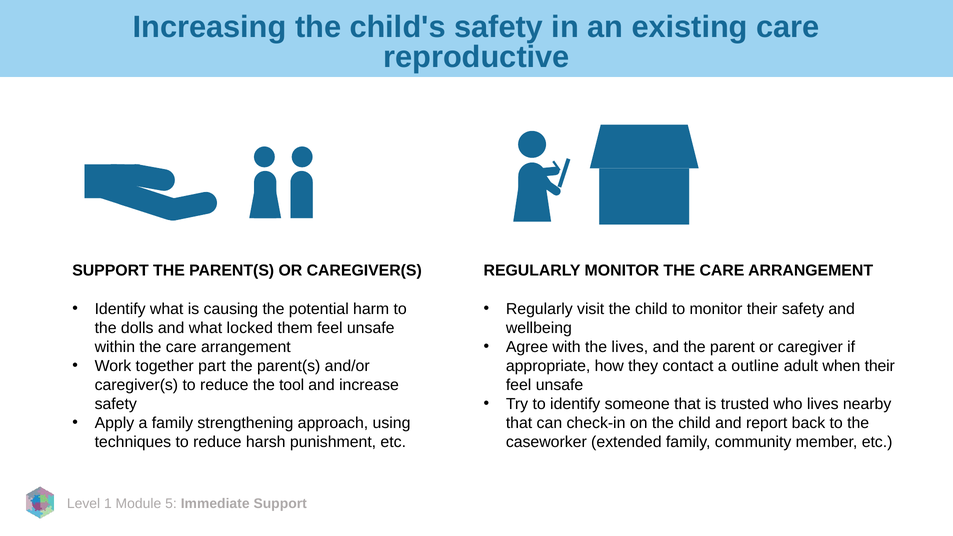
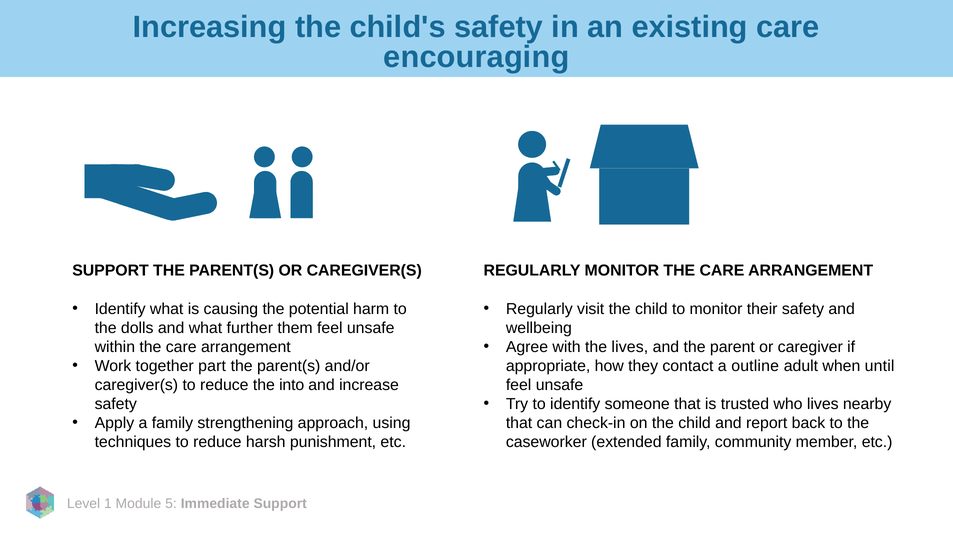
reproductive: reproductive -> encouraging
locked: locked -> further
when their: their -> until
tool: tool -> into
